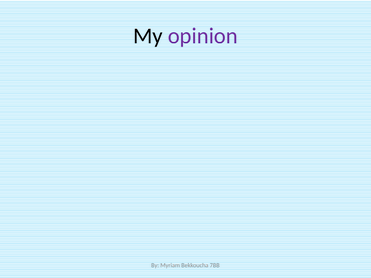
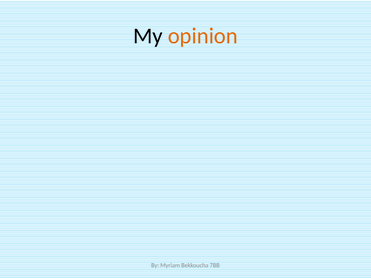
opinion colour: purple -> orange
